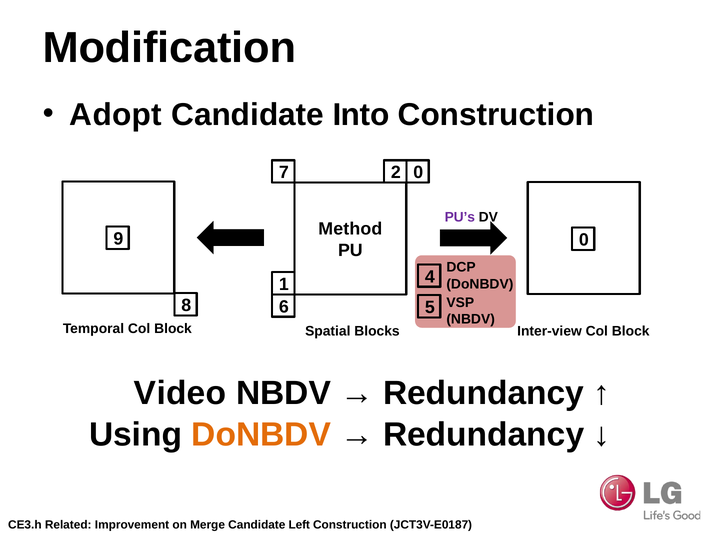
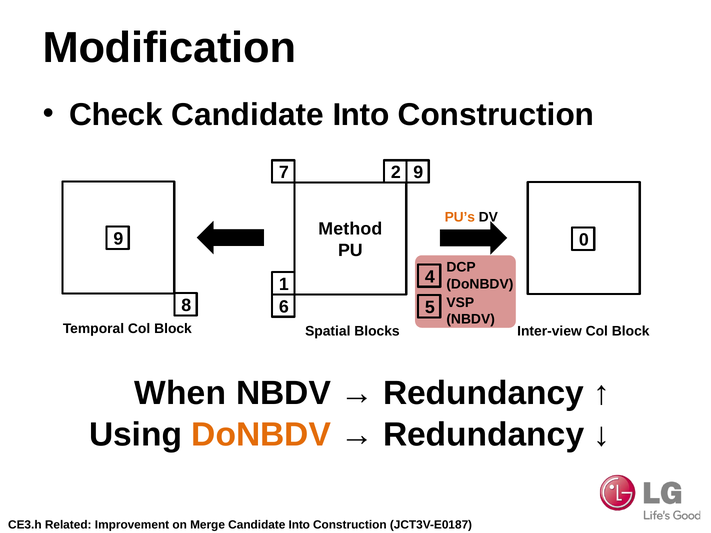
Adopt: Adopt -> Check
2 0: 0 -> 9
PU’s colour: purple -> orange
Video: Video -> When
Merge Candidate Left: Left -> Into
